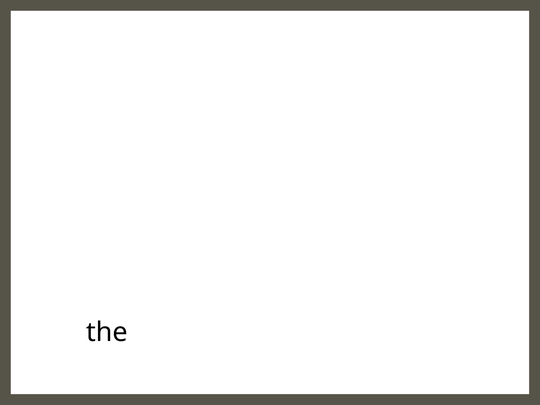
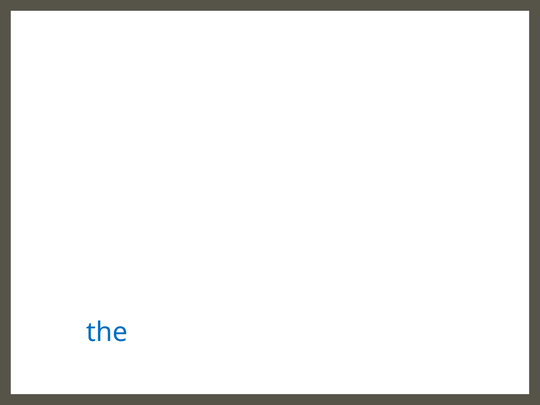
the at (107, 332) colour: black -> blue
